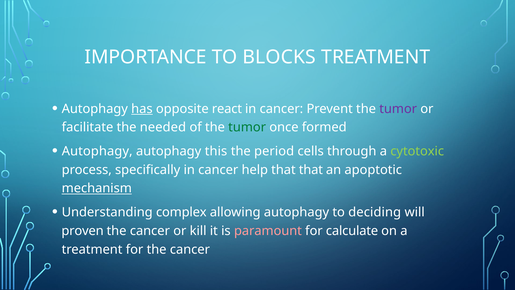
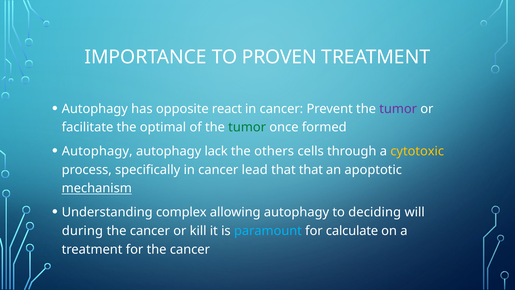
BLOCKS: BLOCKS -> PROVEN
has underline: present -> none
needed: needed -> optimal
this: this -> lack
period: period -> others
cytotoxic colour: light green -> yellow
help: help -> lead
proven: proven -> during
paramount colour: pink -> light blue
